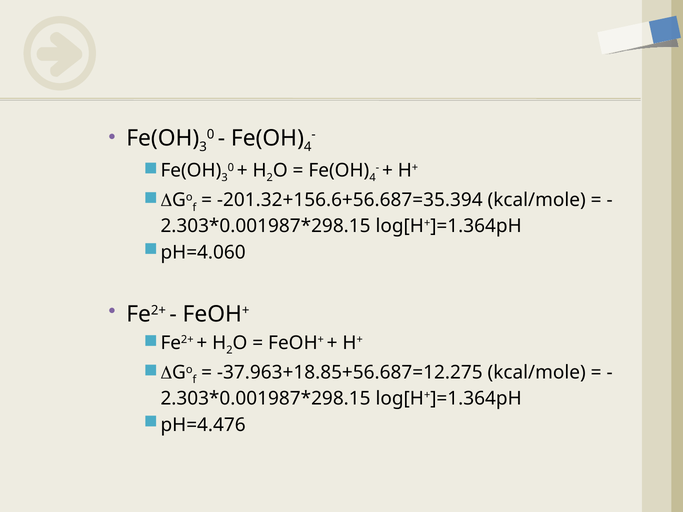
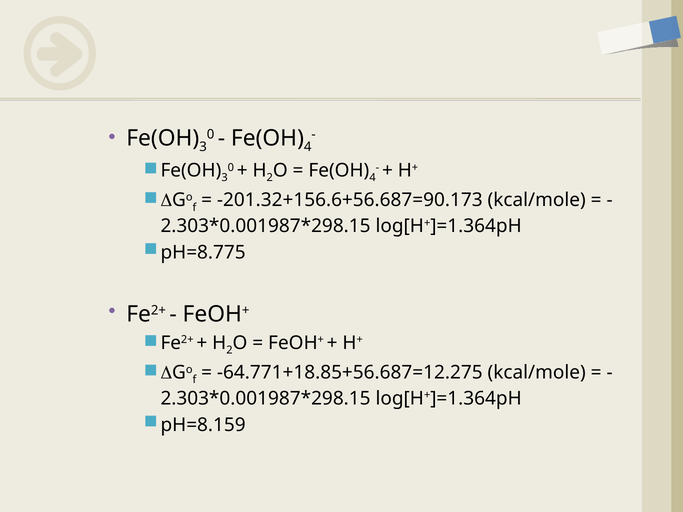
-201.32+156.6+56.687=35.394: -201.32+156.6+56.687=35.394 -> -201.32+156.6+56.687=90.173
pH=4.060: pH=4.060 -> pH=8.775
-37.963+18.85+56.687=12.275: -37.963+18.85+56.687=12.275 -> -64.771+18.85+56.687=12.275
pH=4.476: pH=4.476 -> pH=8.159
